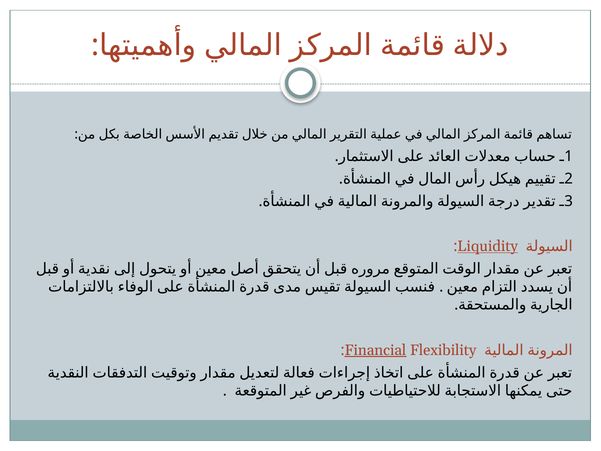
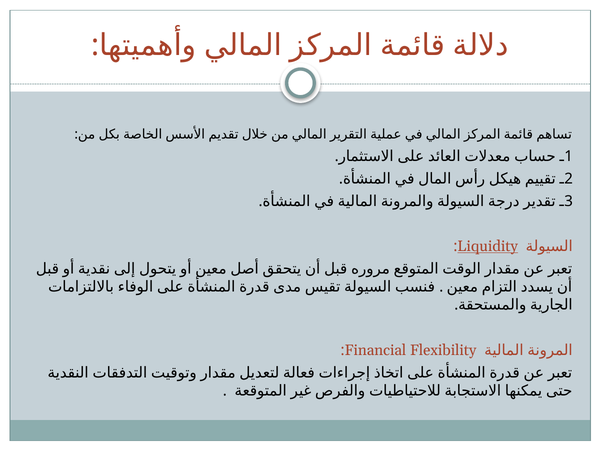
Financial underline: present -> none
